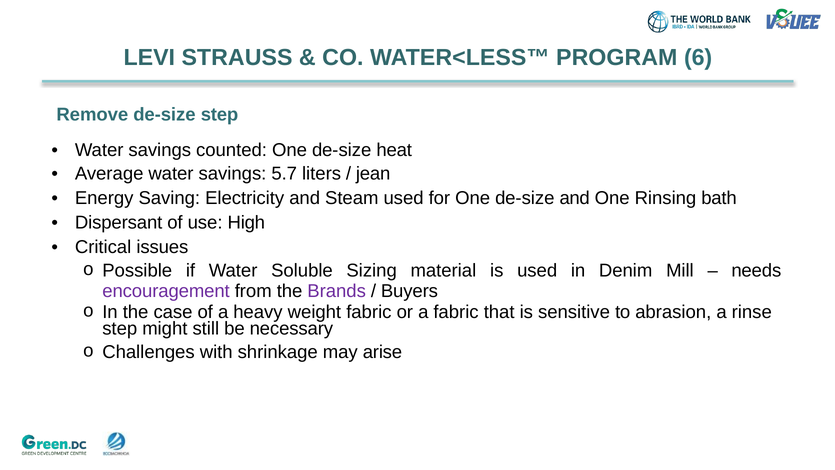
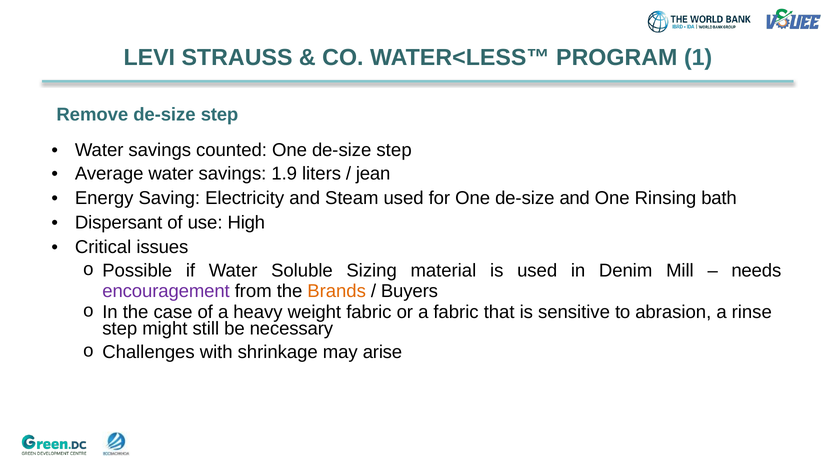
6: 6 -> 1
One de-size heat: heat -> step
5.7: 5.7 -> 1.9
Brands colour: purple -> orange
